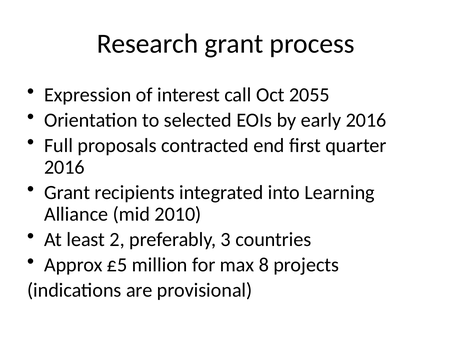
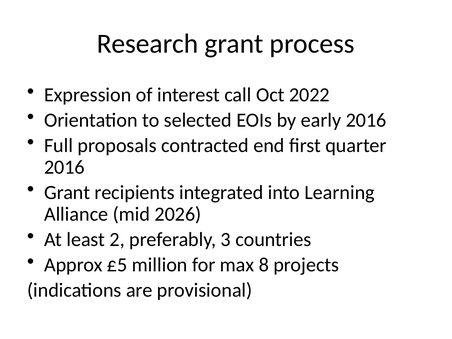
2055: 2055 -> 2022
2010: 2010 -> 2026
